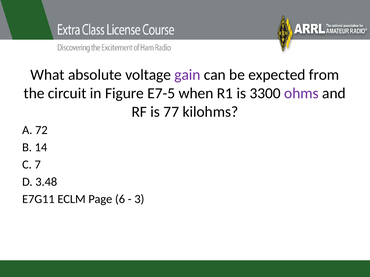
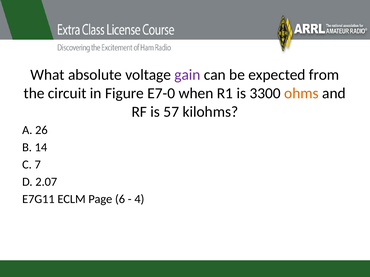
E7-5: E7-5 -> E7-0
ohms colour: purple -> orange
77: 77 -> 57
72: 72 -> 26
3.48: 3.48 -> 2.07
3: 3 -> 4
